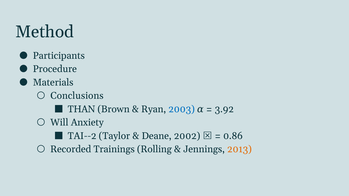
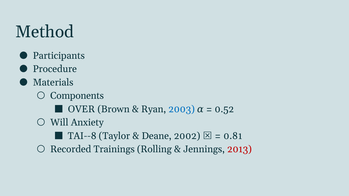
Conclusions: Conclusions -> Components
THAN: THAN -> OVER
3.92: 3.92 -> 0.52
TAI--2: TAI--2 -> TAI--8
0.86: 0.86 -> 0.81
2013 colour: orange -> red
